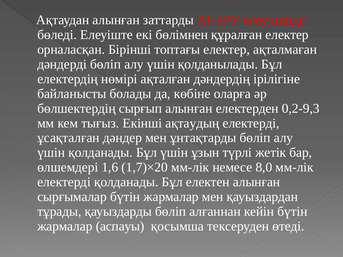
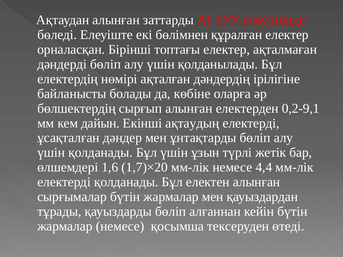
0,2-9,3: 0,2-9,3 -> 0,2-9,1
тығыз: тығыз -> дайын
8,0: 8,0 -> 4,4
жармалар аспауы: аспауы -> немесе
